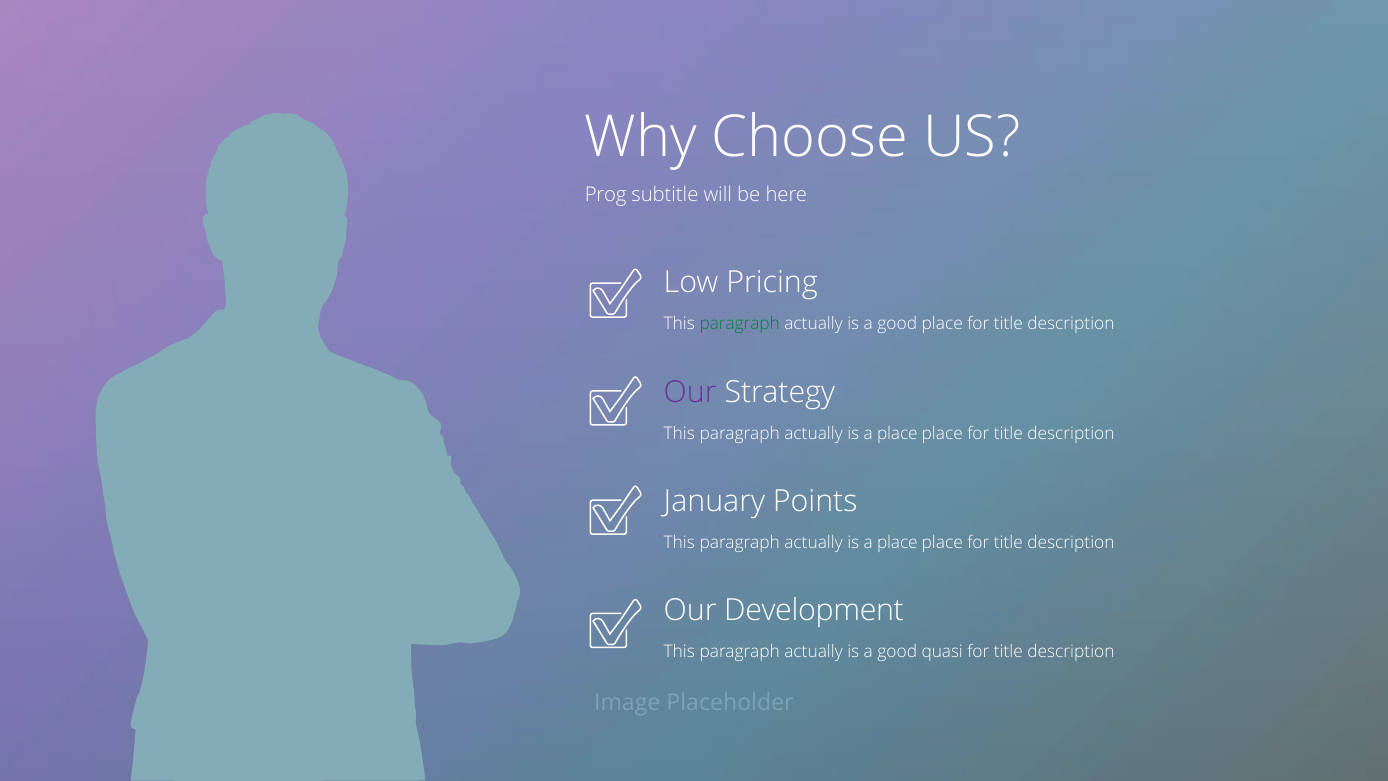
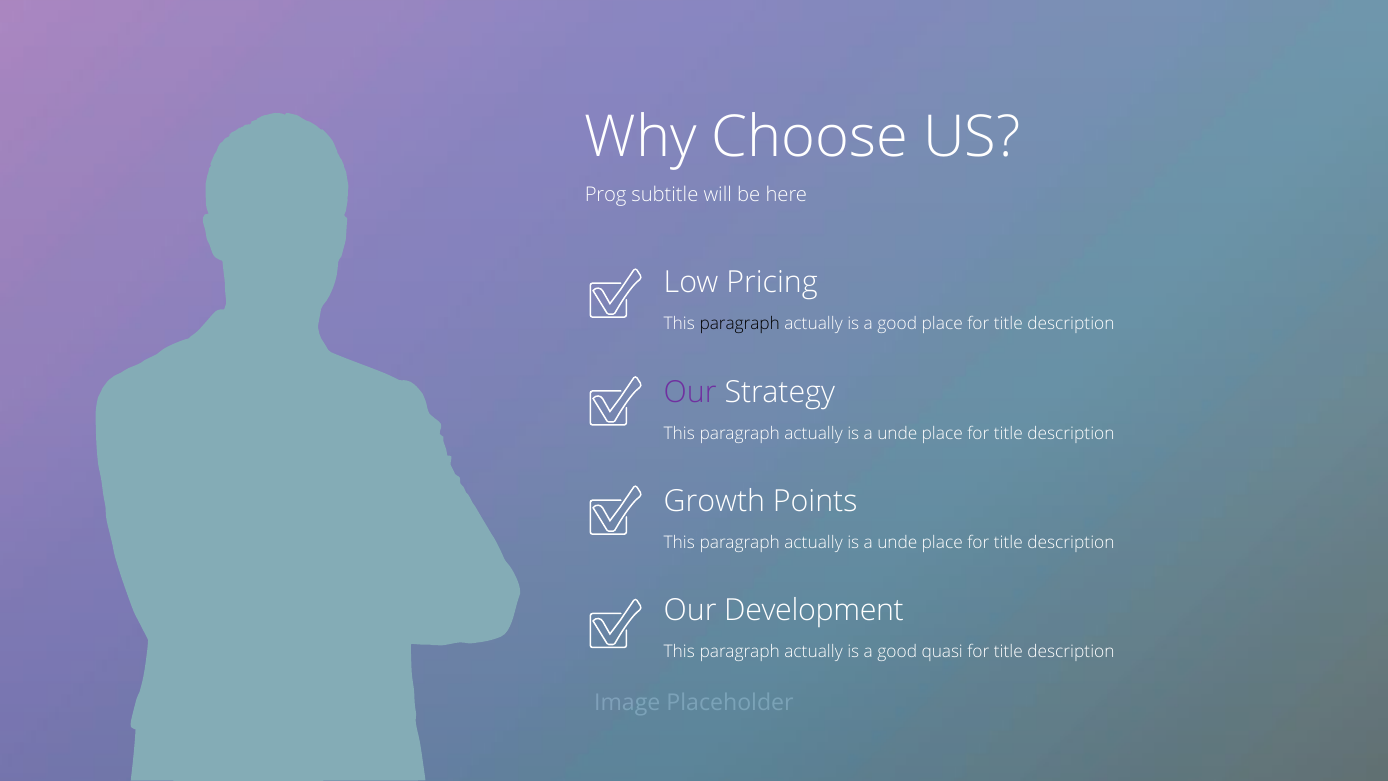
paragraph at (740, 324) colour: green -> black
place at (897, 433): place -> unde
January: January -> Growth
place at (897, 542): place -> unde
